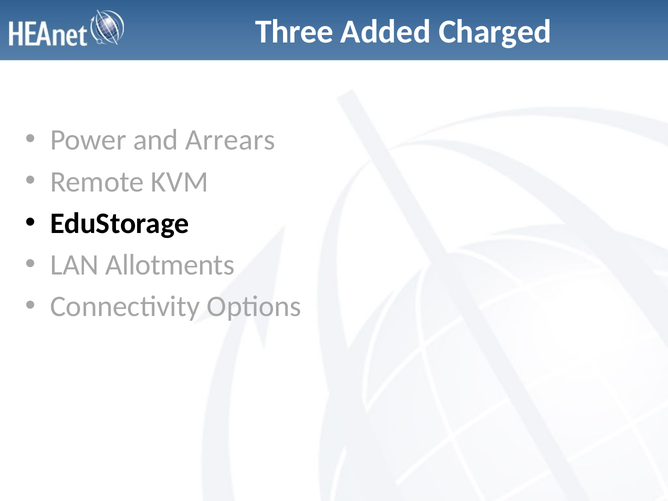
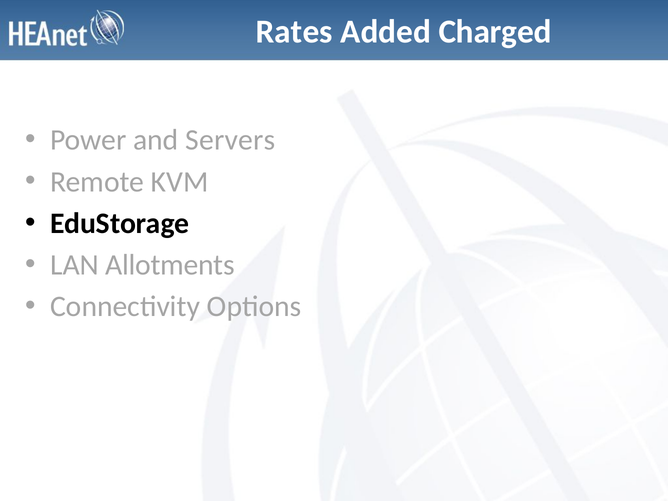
Three: Three -> Rates
Arrears: Arrears -> Servers
